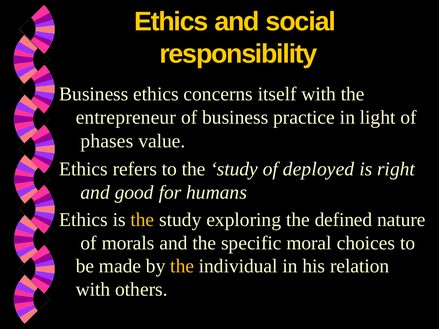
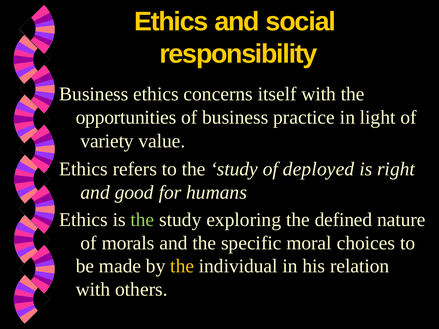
entrepreneur: entrepreneur -> opportunities
phases: phases -> variety
the at (142, 220) colour: yellow -> light green
